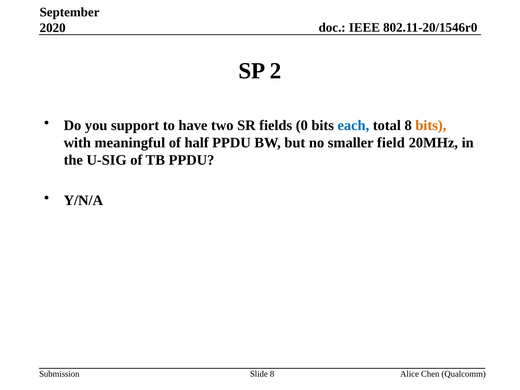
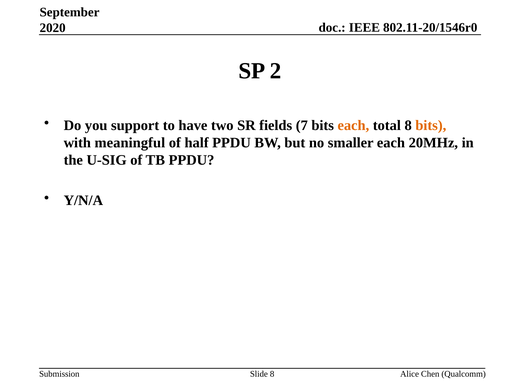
0: 0 -> 7
each at (353, 125) colour: blue -> orange
smaller field: field -> each
